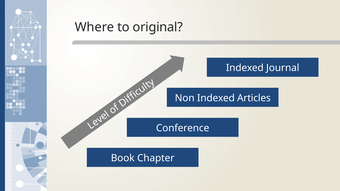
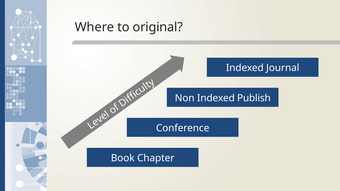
Articles: Articles -> Publish
